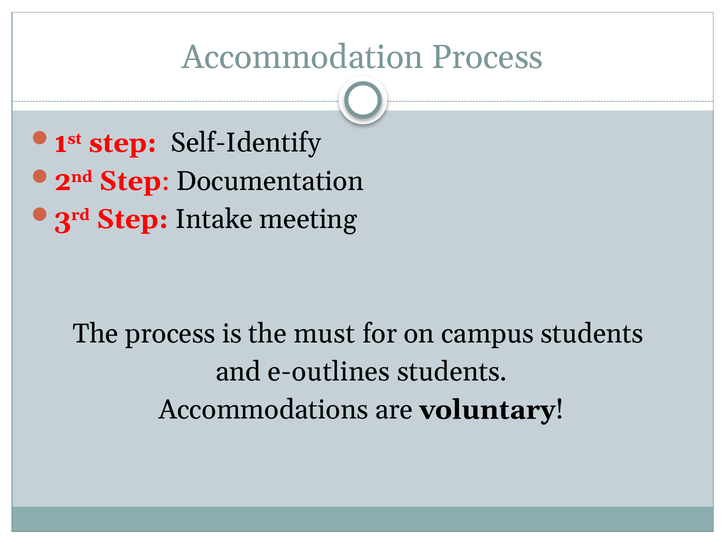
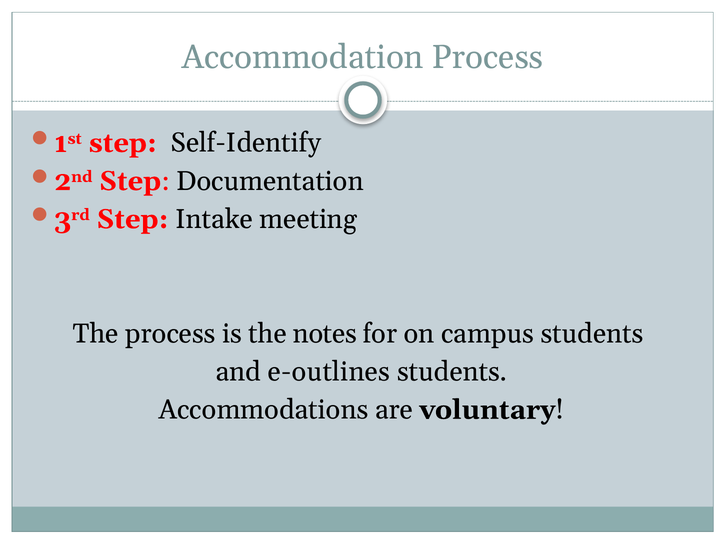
must: must -> notes
